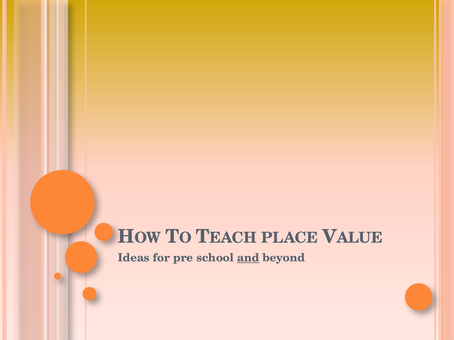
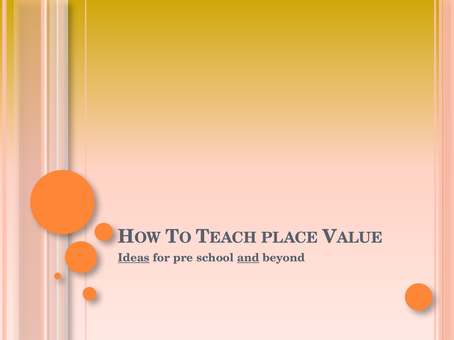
Ideas underline: none -> present
